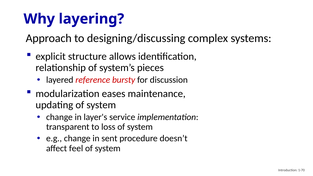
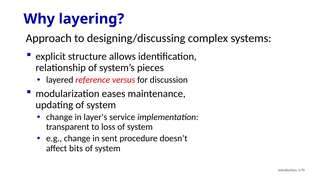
bursty: bursty -> versus
feel: feel -> bits
